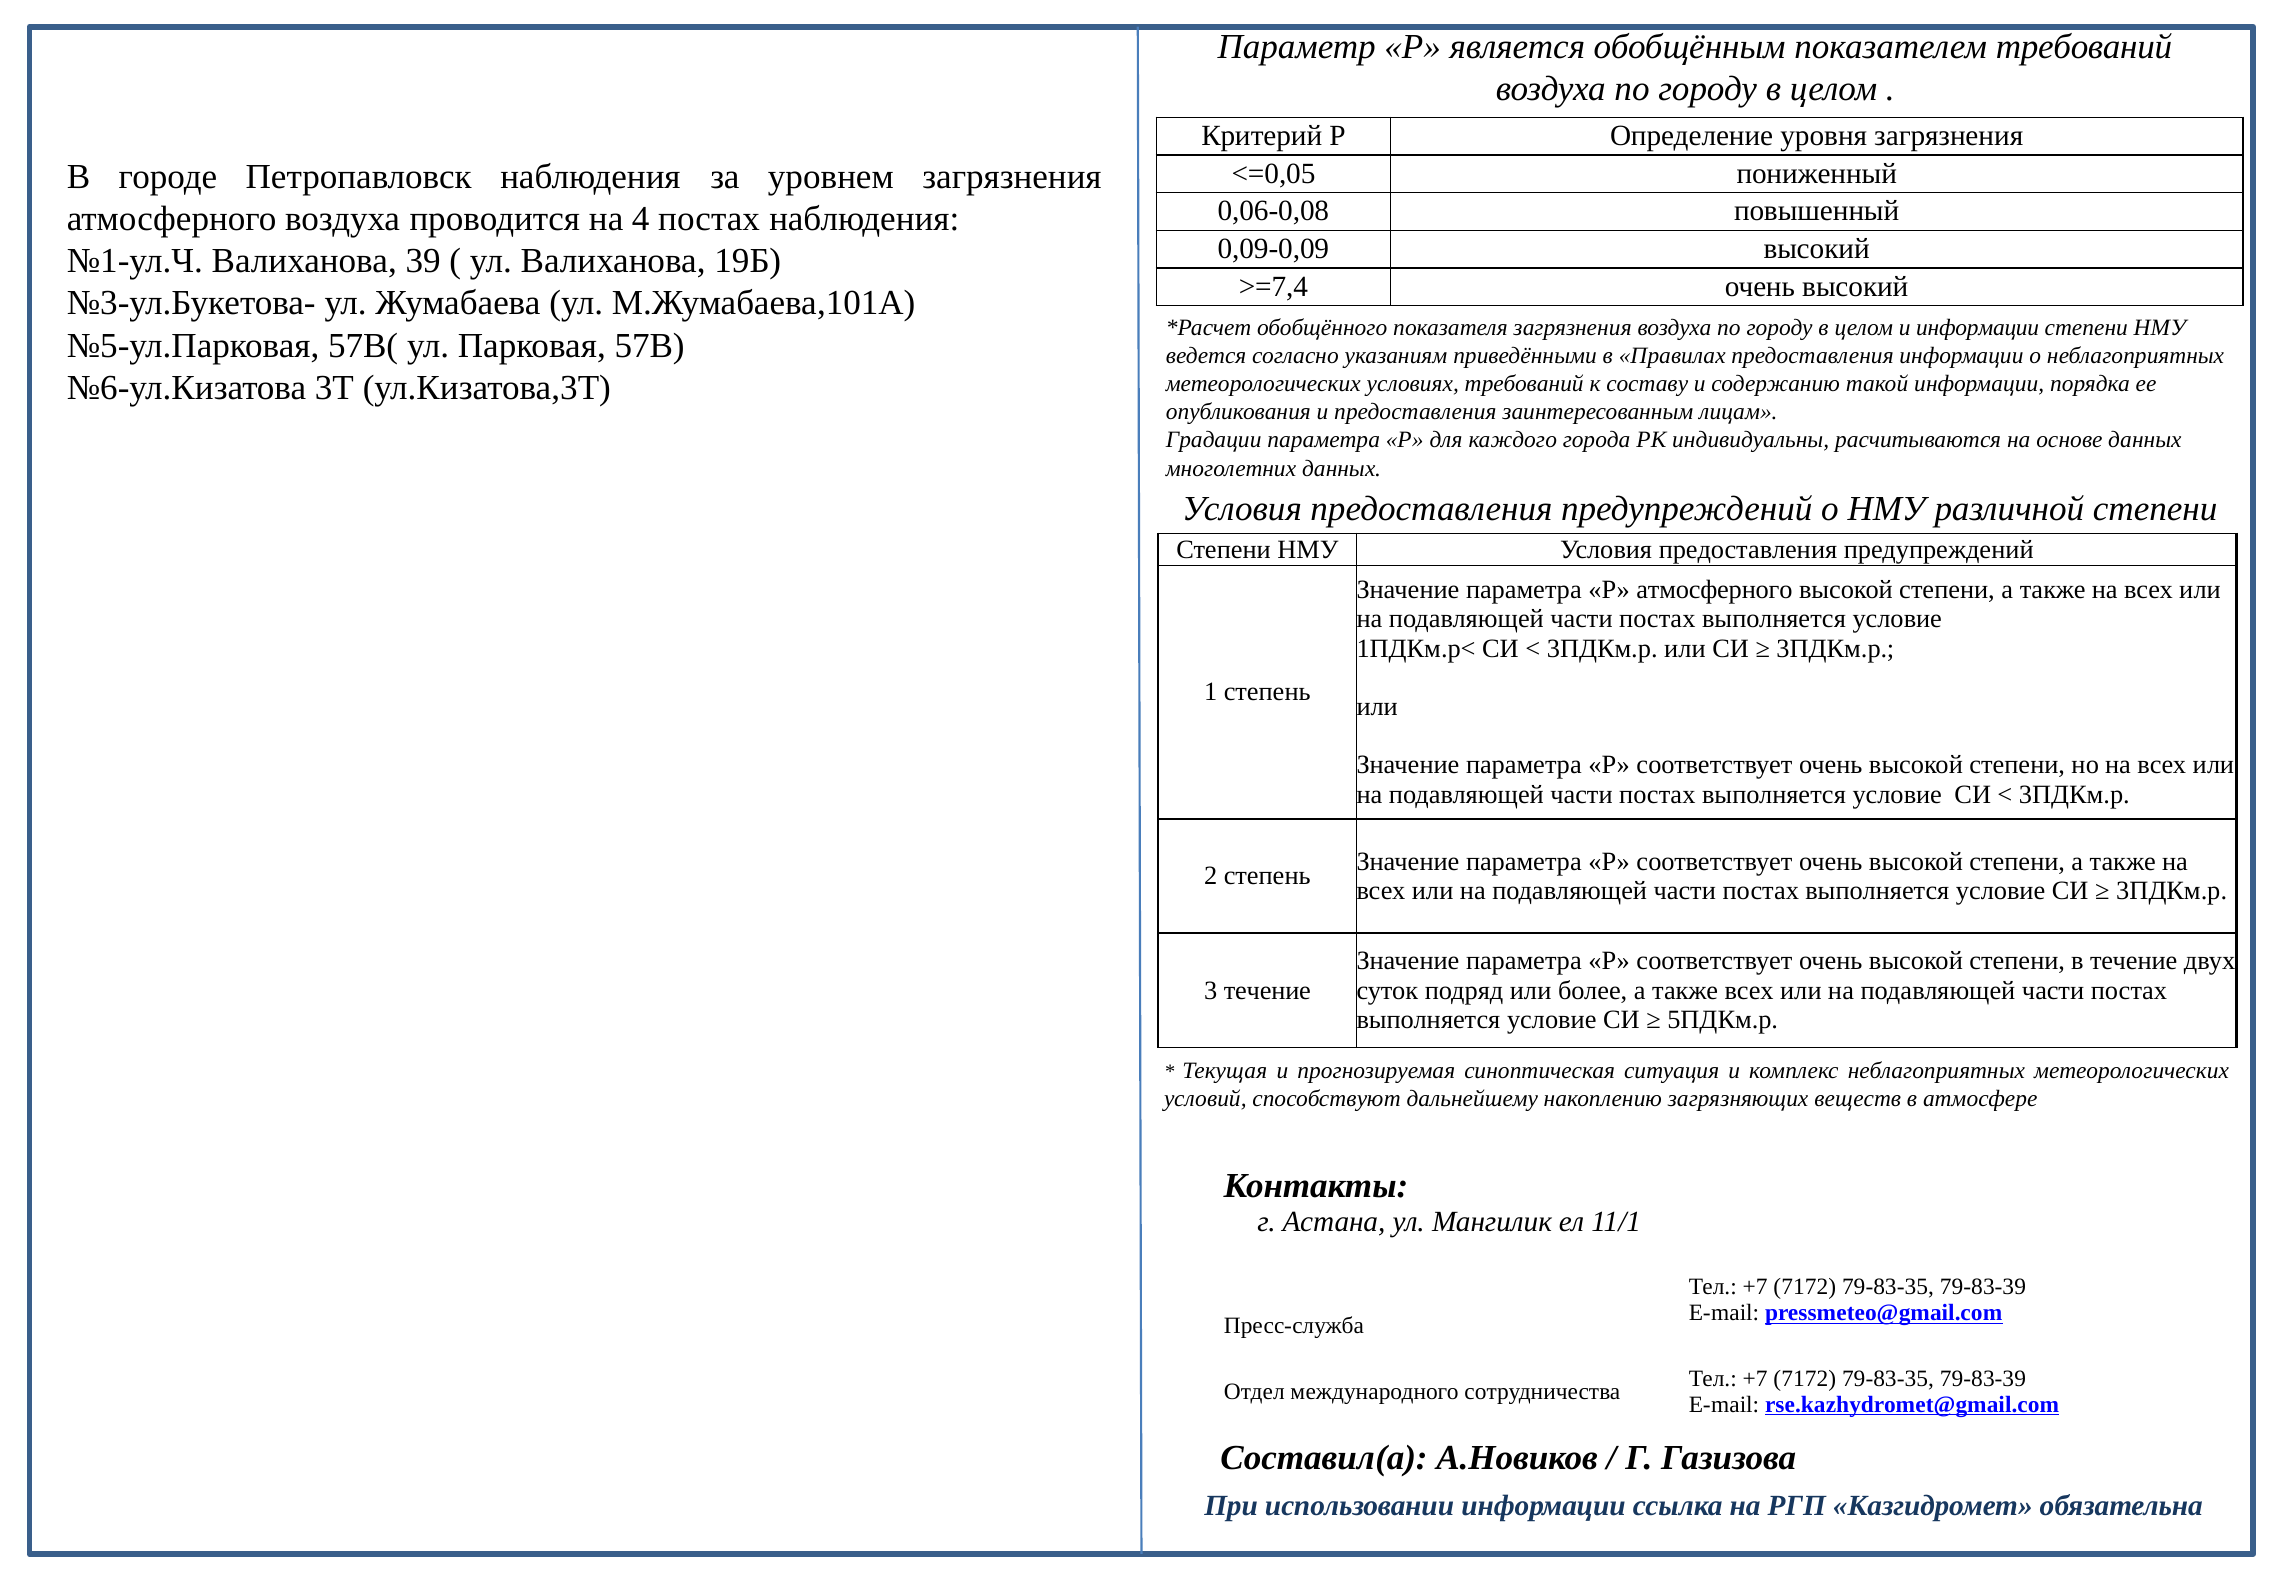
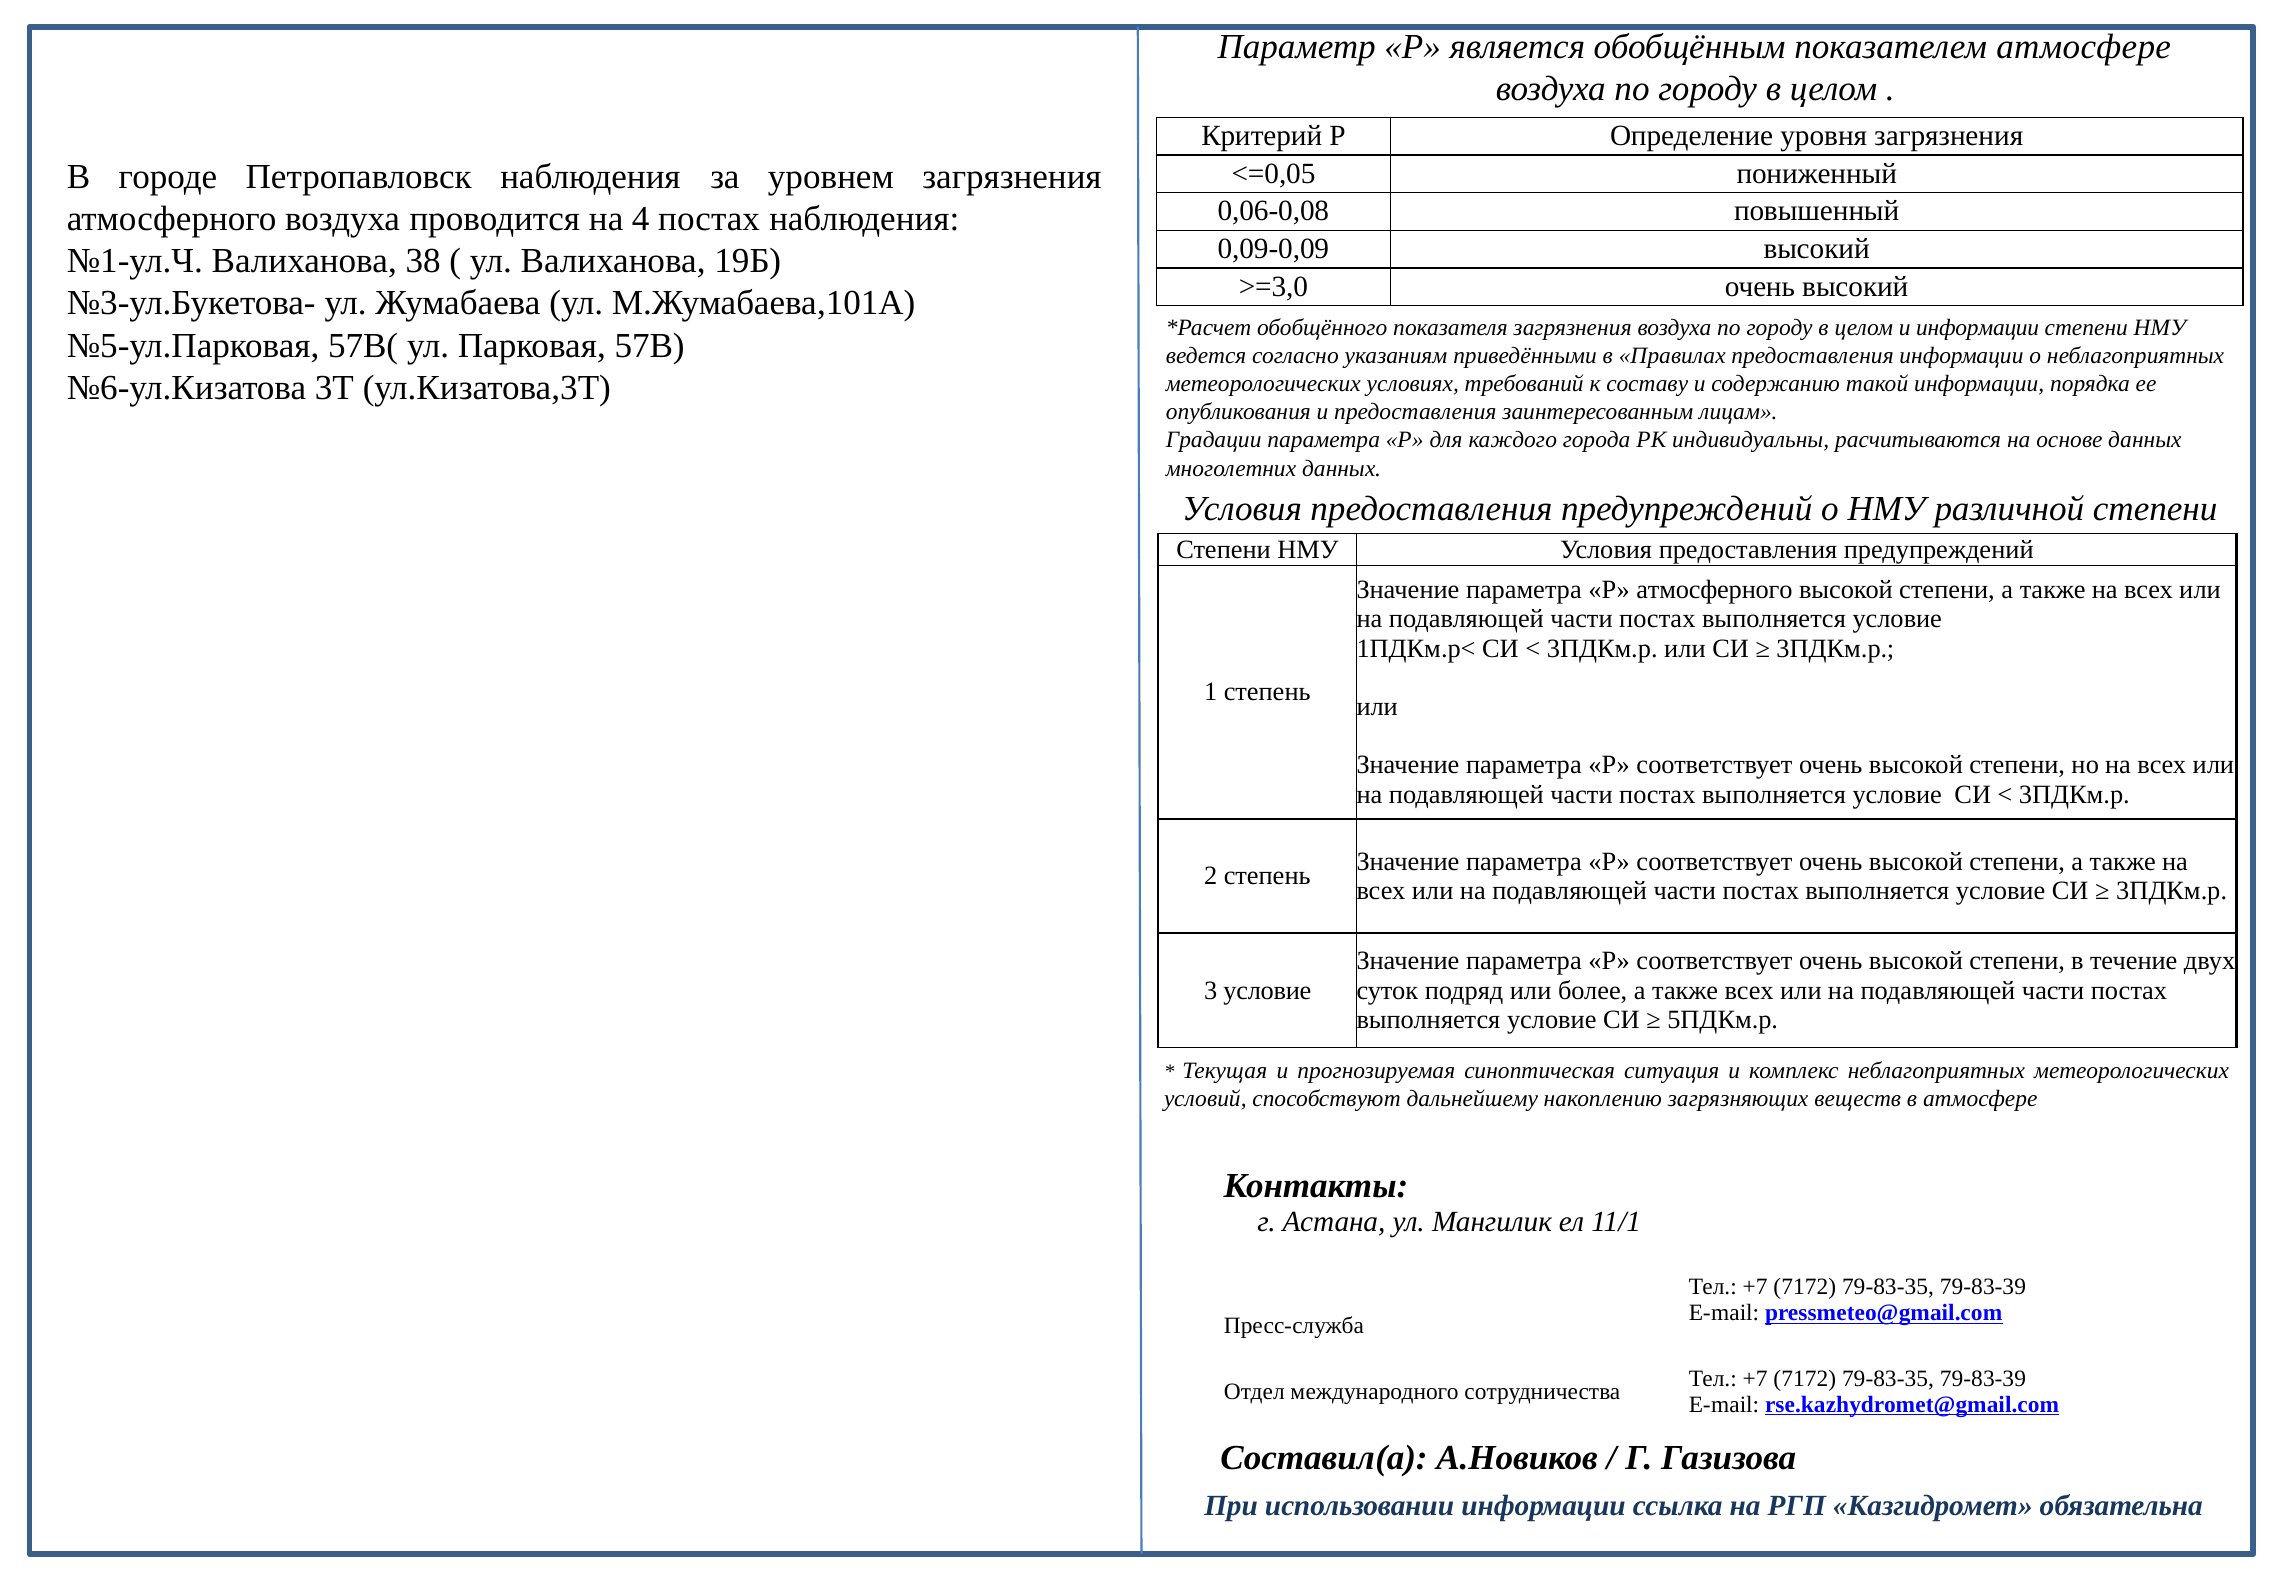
показателем требований: требований -> атмосфере
39: 39 -> 38
>=7,4: >=7,4 -> >=3,0
3 течение: течение -> условие
